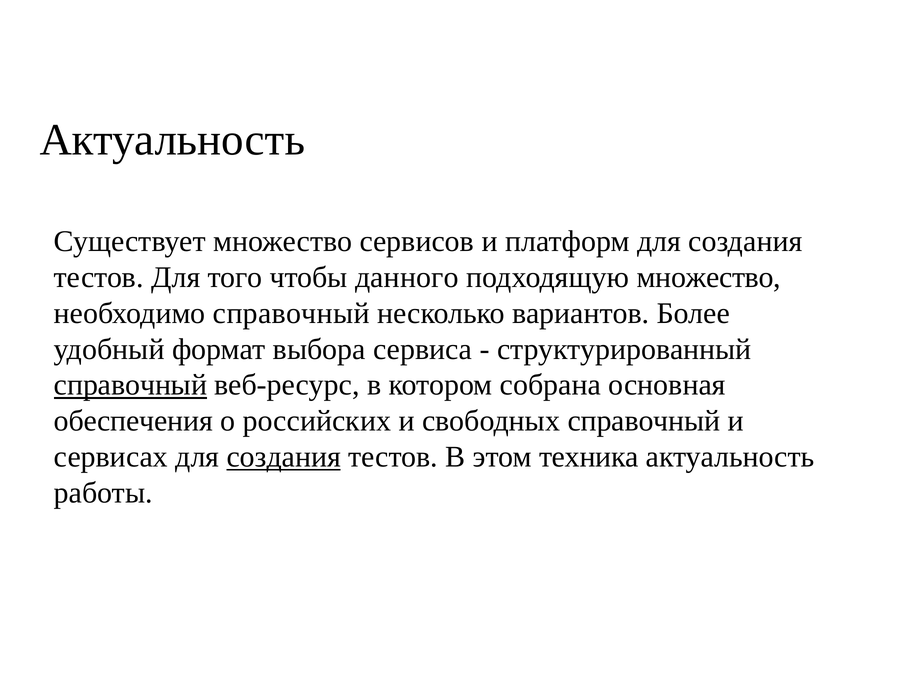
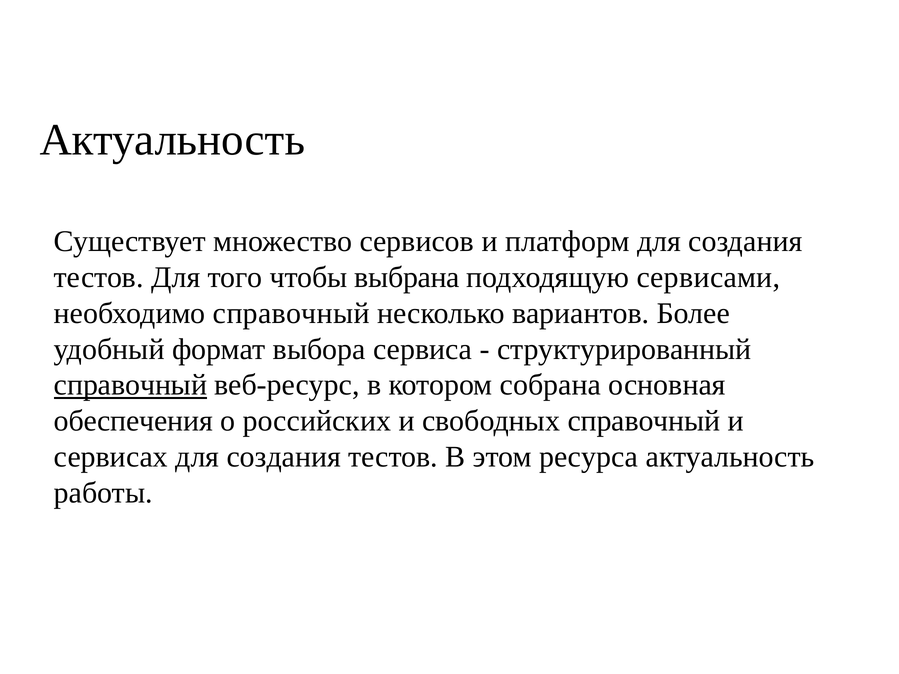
данного: данного -> выбрана
подходящую множество: множество -> сервисами
создания at (284, 457) underline: present -> none
техника: техника -> ресурса
